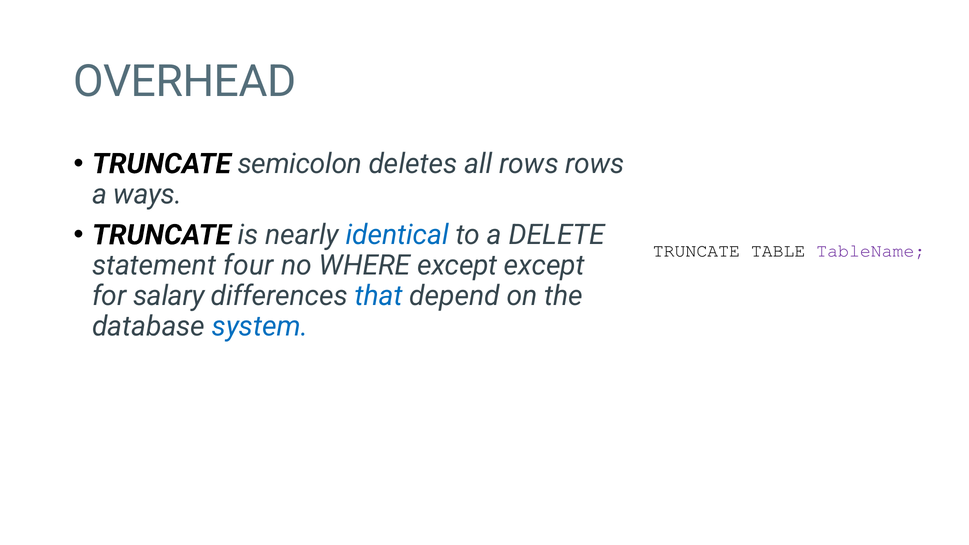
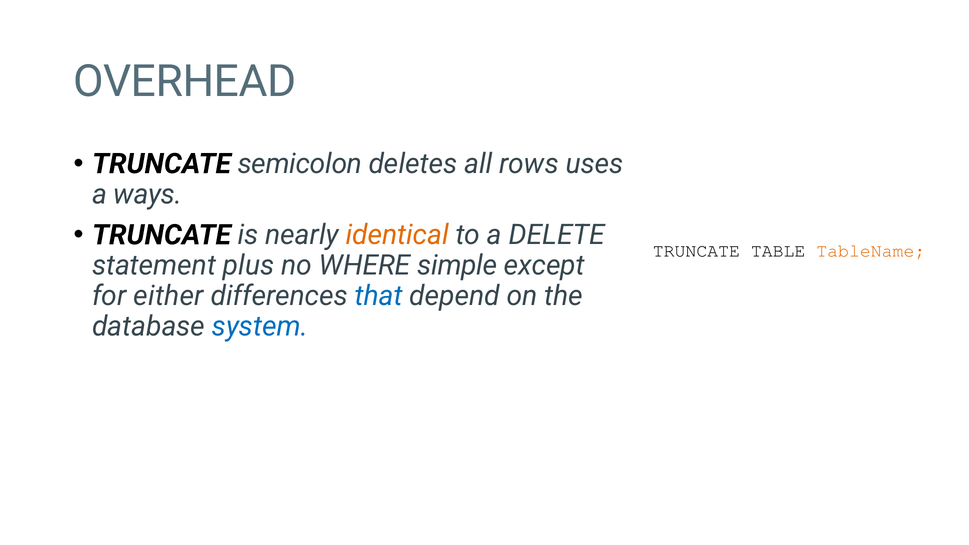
rows rows: rows -> uses
identical colour: blue -> orange
TableName colour: purple -> orange
four: four -> plus
WHERE except: except -> simple
salary: salary -> either
